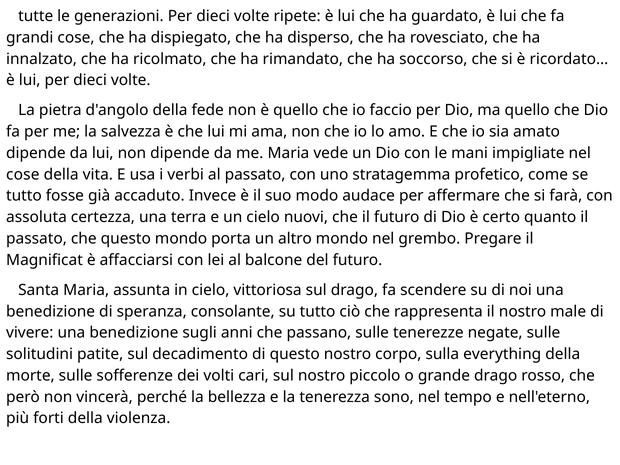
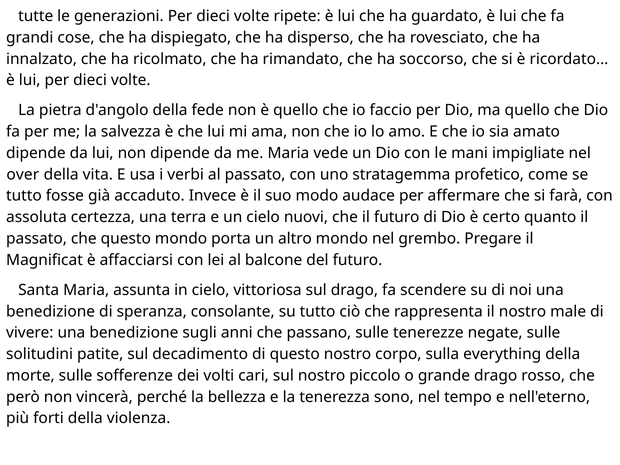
cose at (23, 174): cose -> over
